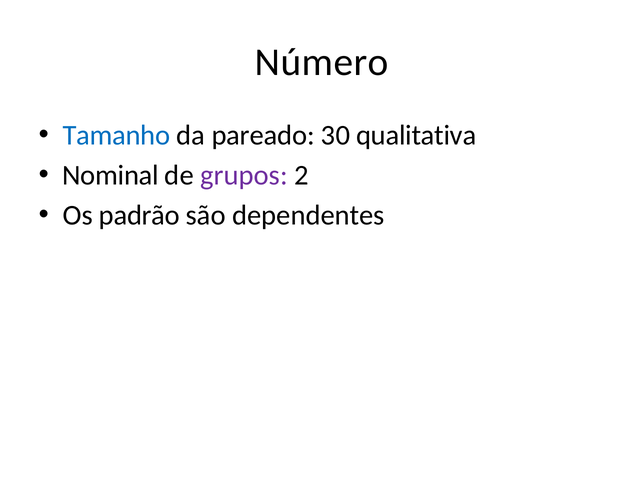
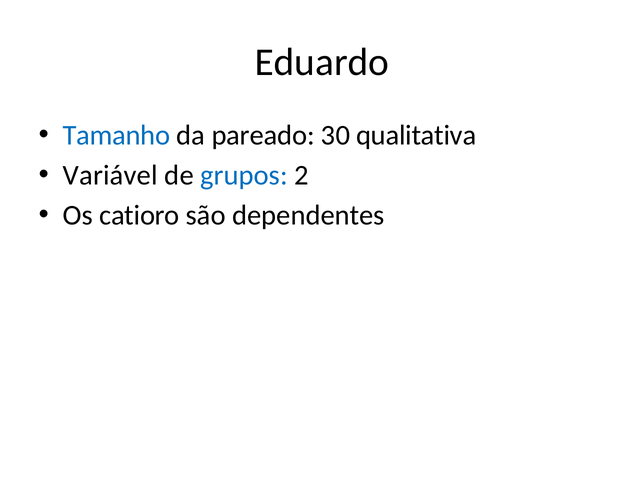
Número: Número -> Eduardo
Nominal: Nominal -> Variável
grupos colour: purple -> blue
padrão: padrão -> catioro
